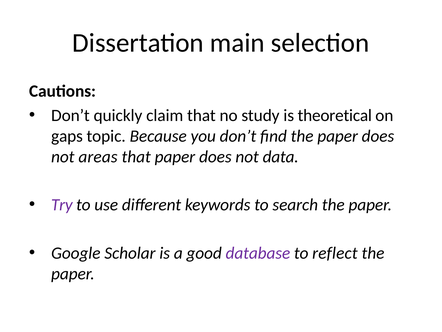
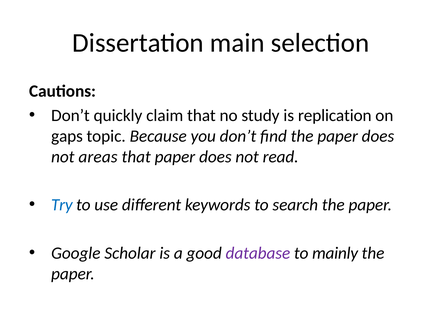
theoretical: theoretical -> replication
data: data -> read
Try colour: purple -> blue
reflect: reflect -> mainly
